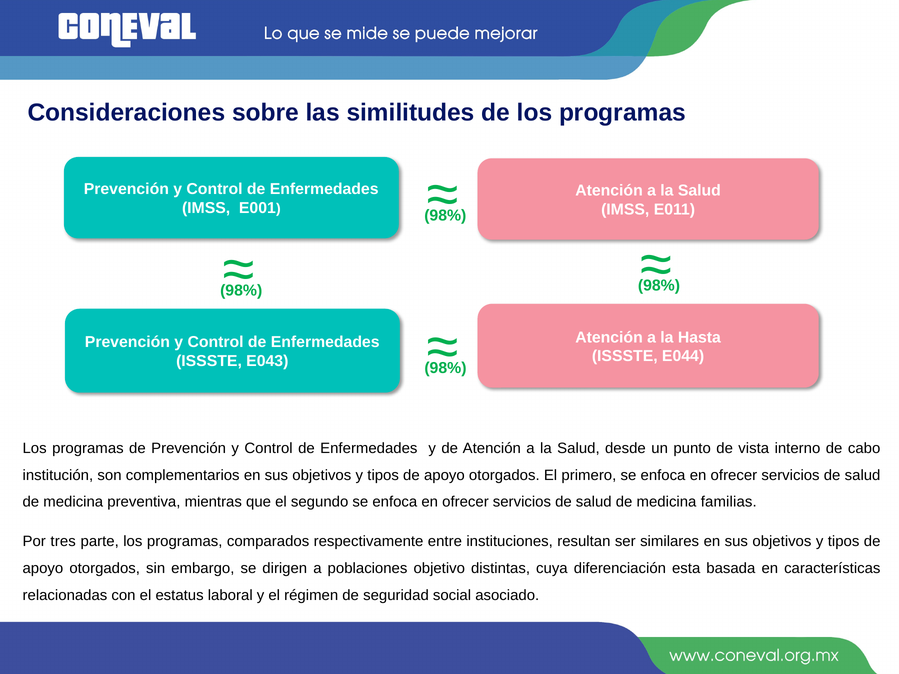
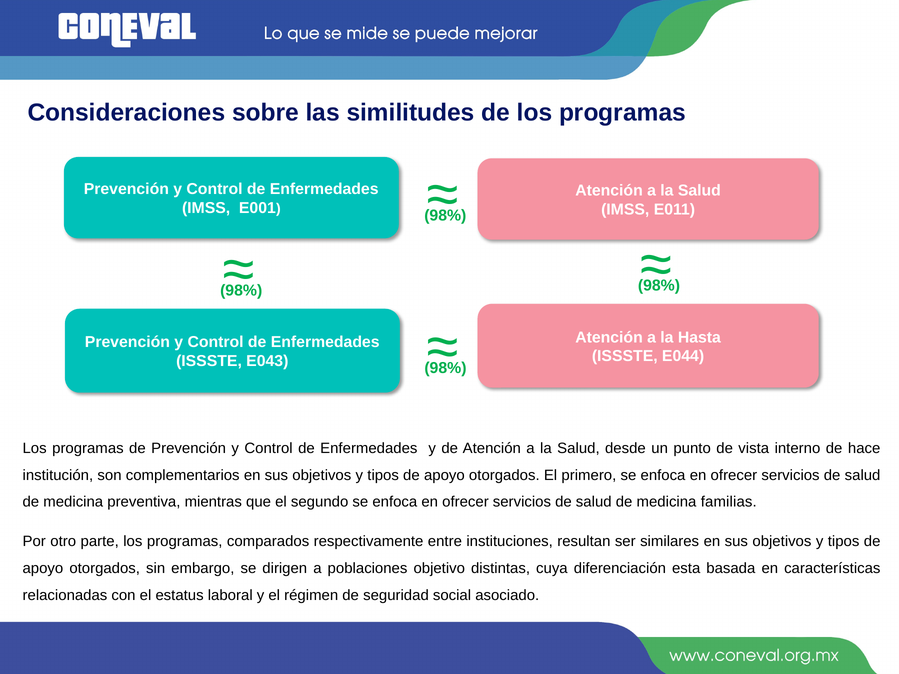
cabo: cabo -> hace
tres: tres -> otro
